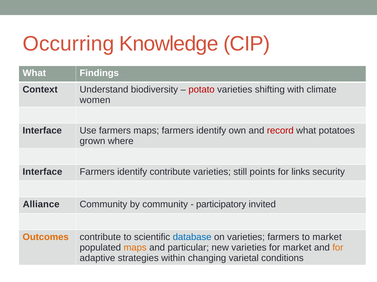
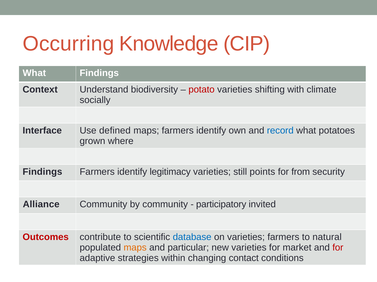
women: women -> socially
Use farmers: farmers -> defined
record colour: red -> blue
Interface at (42, 172): Interface -> Findings
identify contribute: contribute -> legitimacy
links: links -> from
Outcomes colour: orange -> red
to market: market -> natural
for at (338, 248) colour: orange -> red
varietal: varietal -> contact
